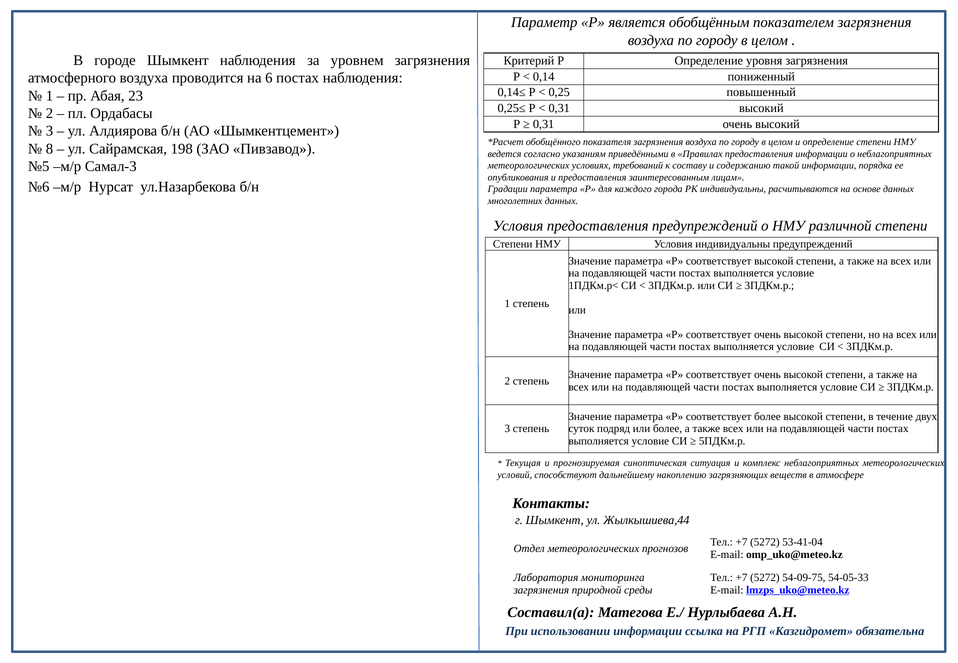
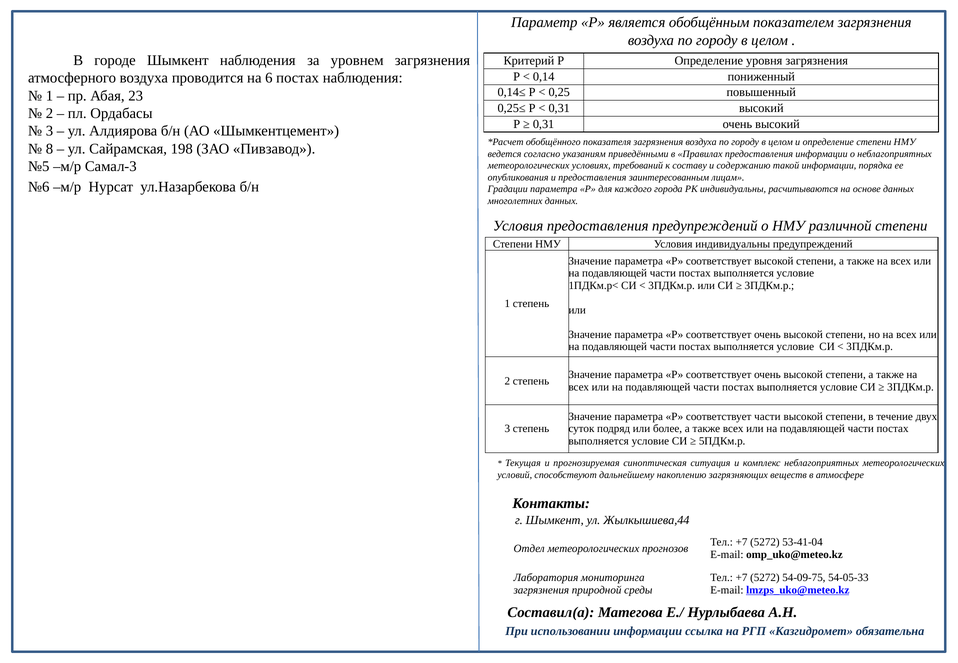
соответствует более: более -> части
